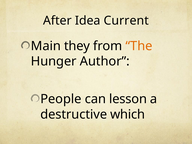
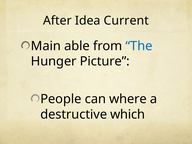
they: they -> able
The colour: orange -> blue
Author: Author -> Picture
lesson: lesson -> where
